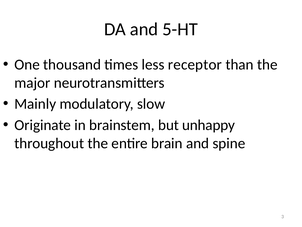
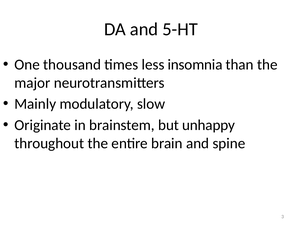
receptor: receptor -> insomnia
